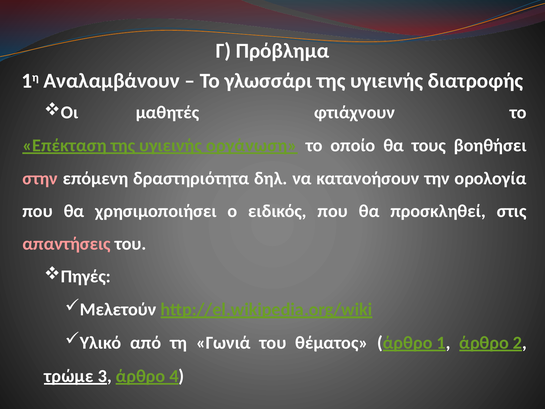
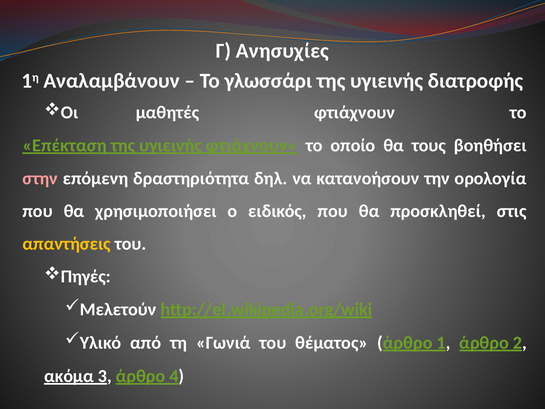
Πρόβλημα: Πρόβλημα -> Ανησυχίες
υγιεινής οργάνωση: οργάνωση -> φτιάχνουν
απαντήσεις colour: pink -> yellow
τρώμε: τρώμε -> ακόμα
